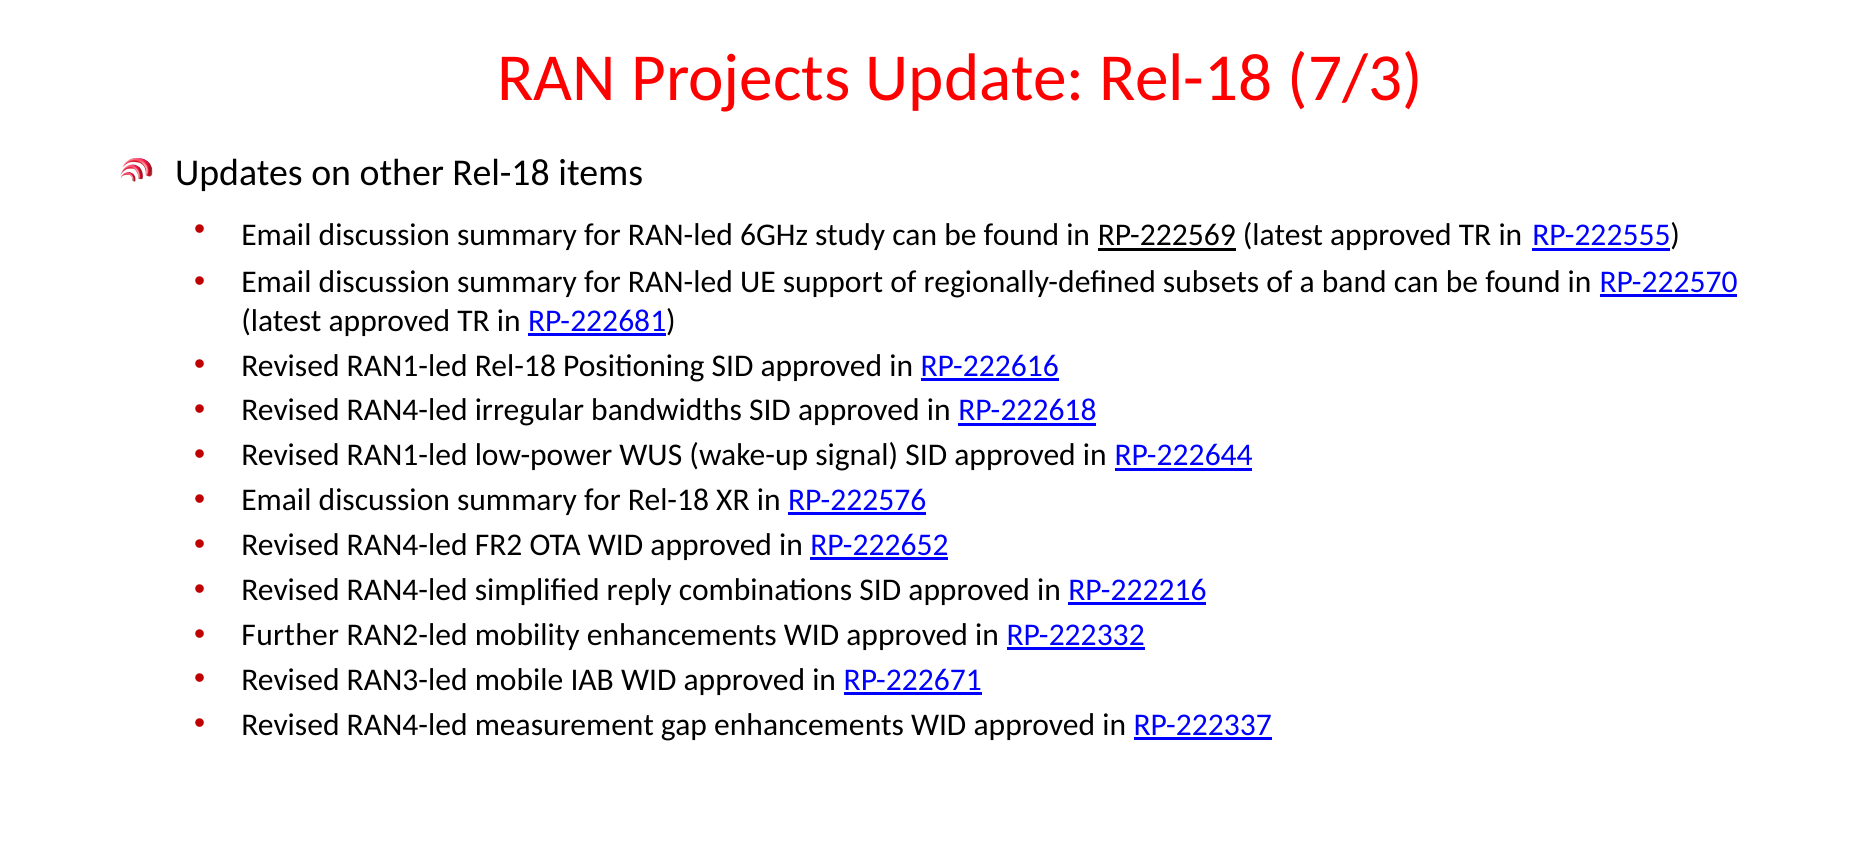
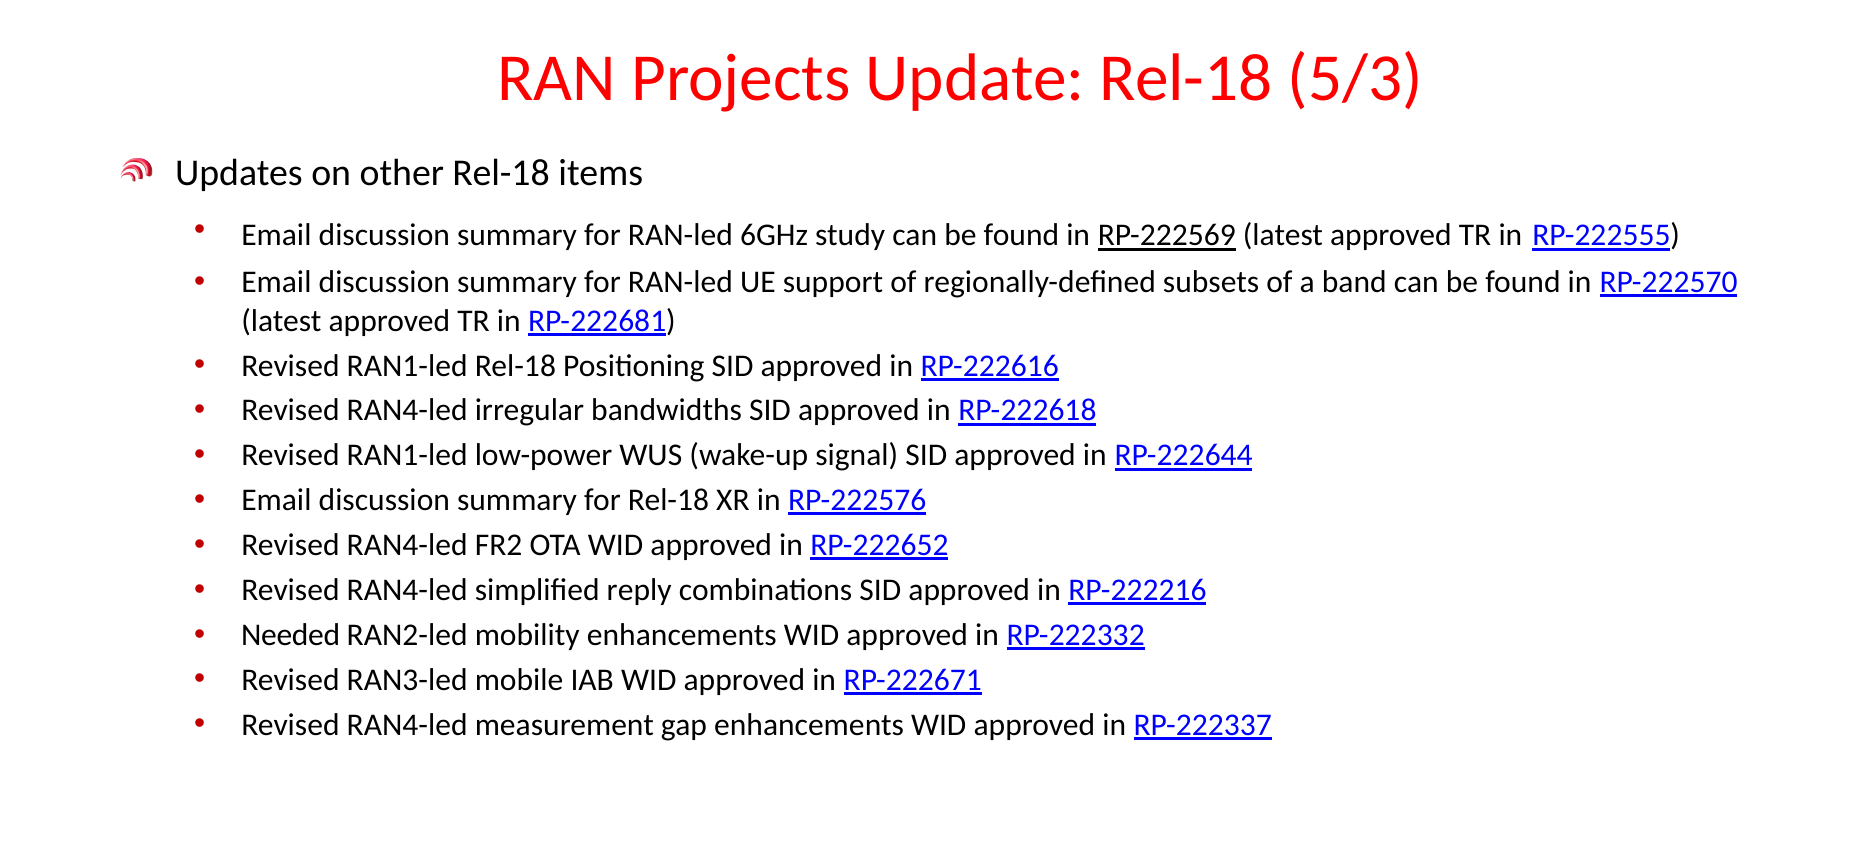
7/3: 7/3 -> 5/3
Further: Further -> Needed
